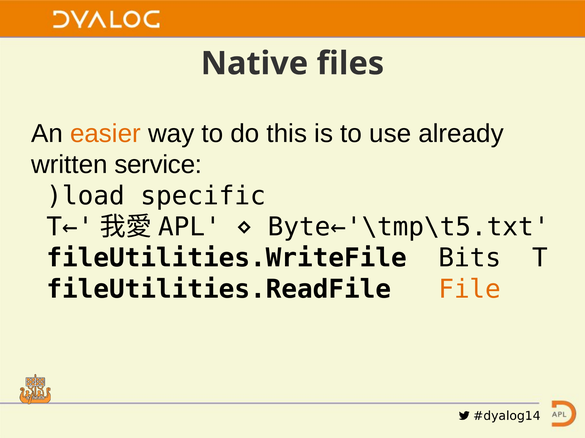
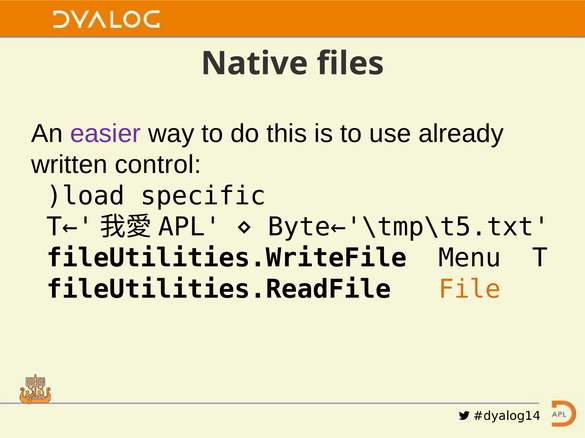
easier colour: orange -> purple
service: service -> control
Bits: Bits -> Menu
